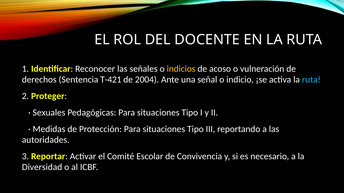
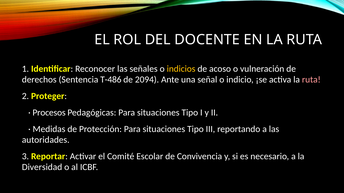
T-421: T-421 -> T-486
2004: 2004 -> 2094
ruta at (311, 80) colour: light blue -> pink
Sexuales: Sexuales -> Procesos
